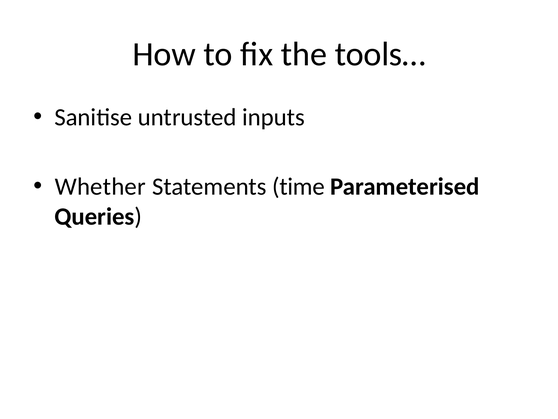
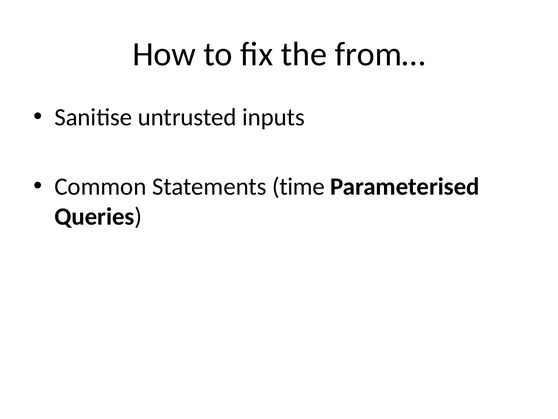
tools…: tools… -> from…
Whether: Whether -> Common
